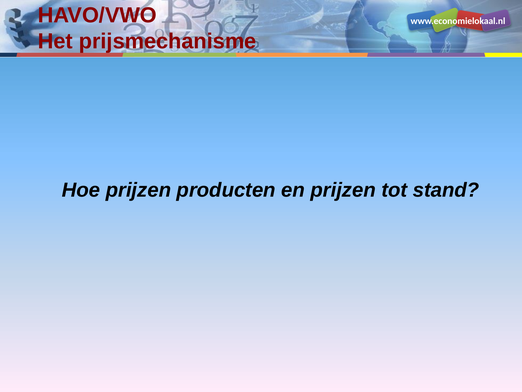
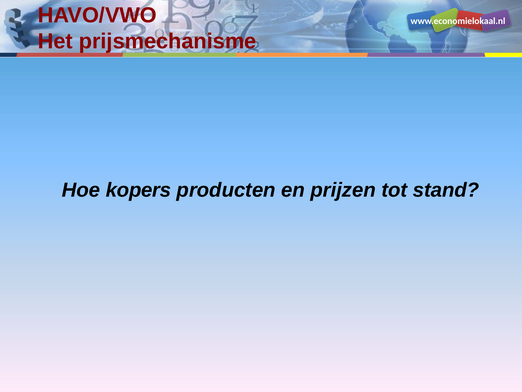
Hoe prijzen: prijzen -> kopers
